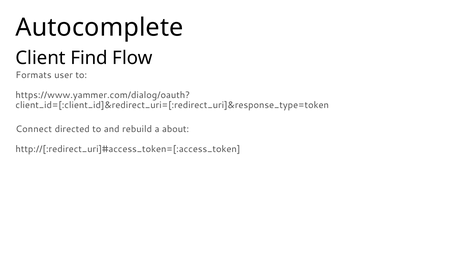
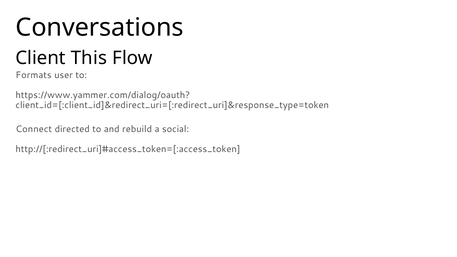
Autocomplete: Autocomplete -> Conversations
Find: Find -> This
about: about -> social
